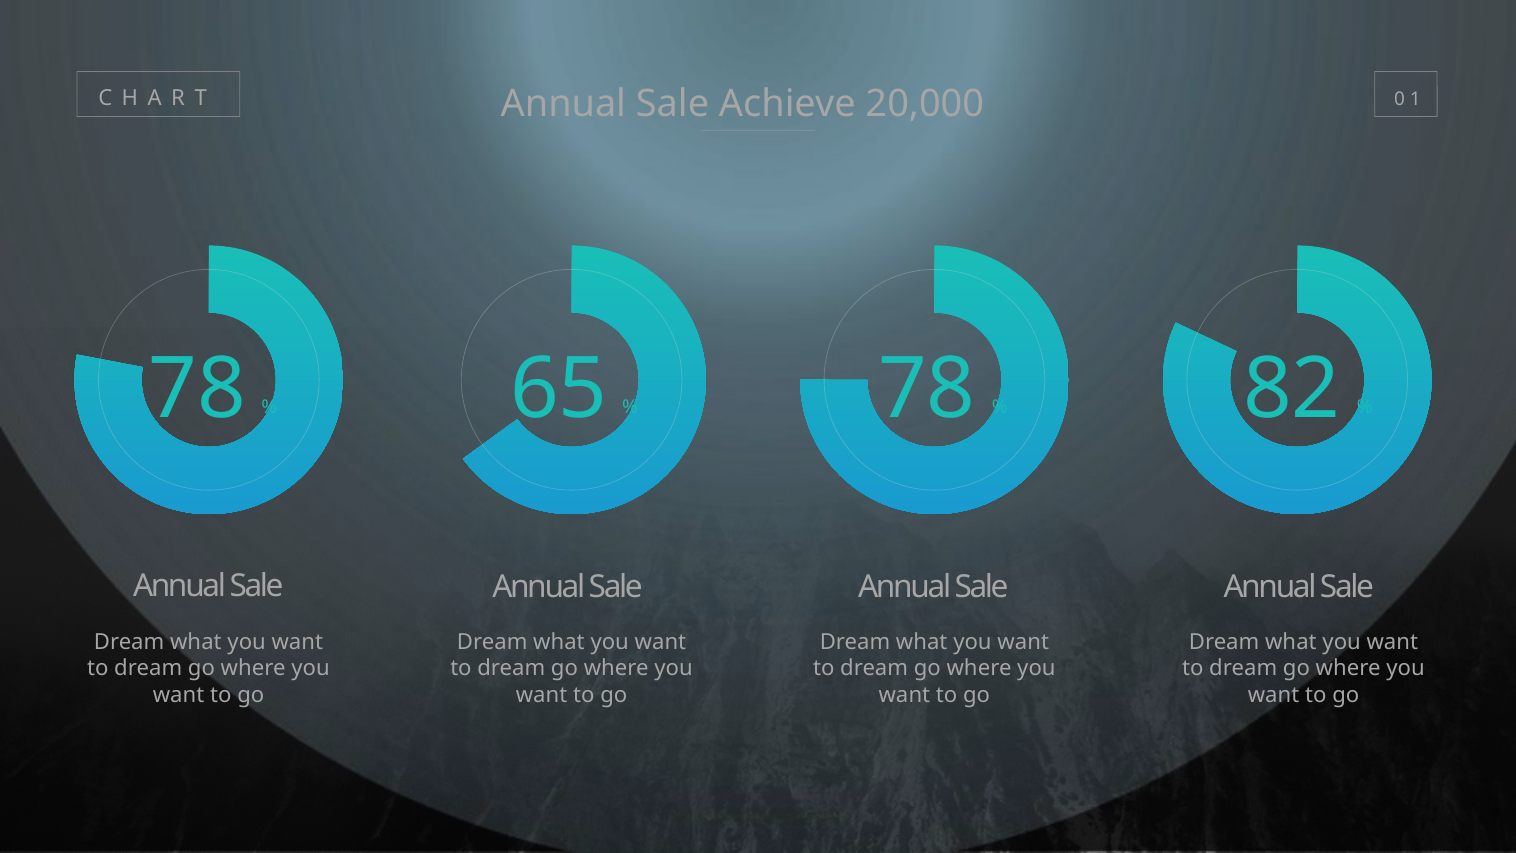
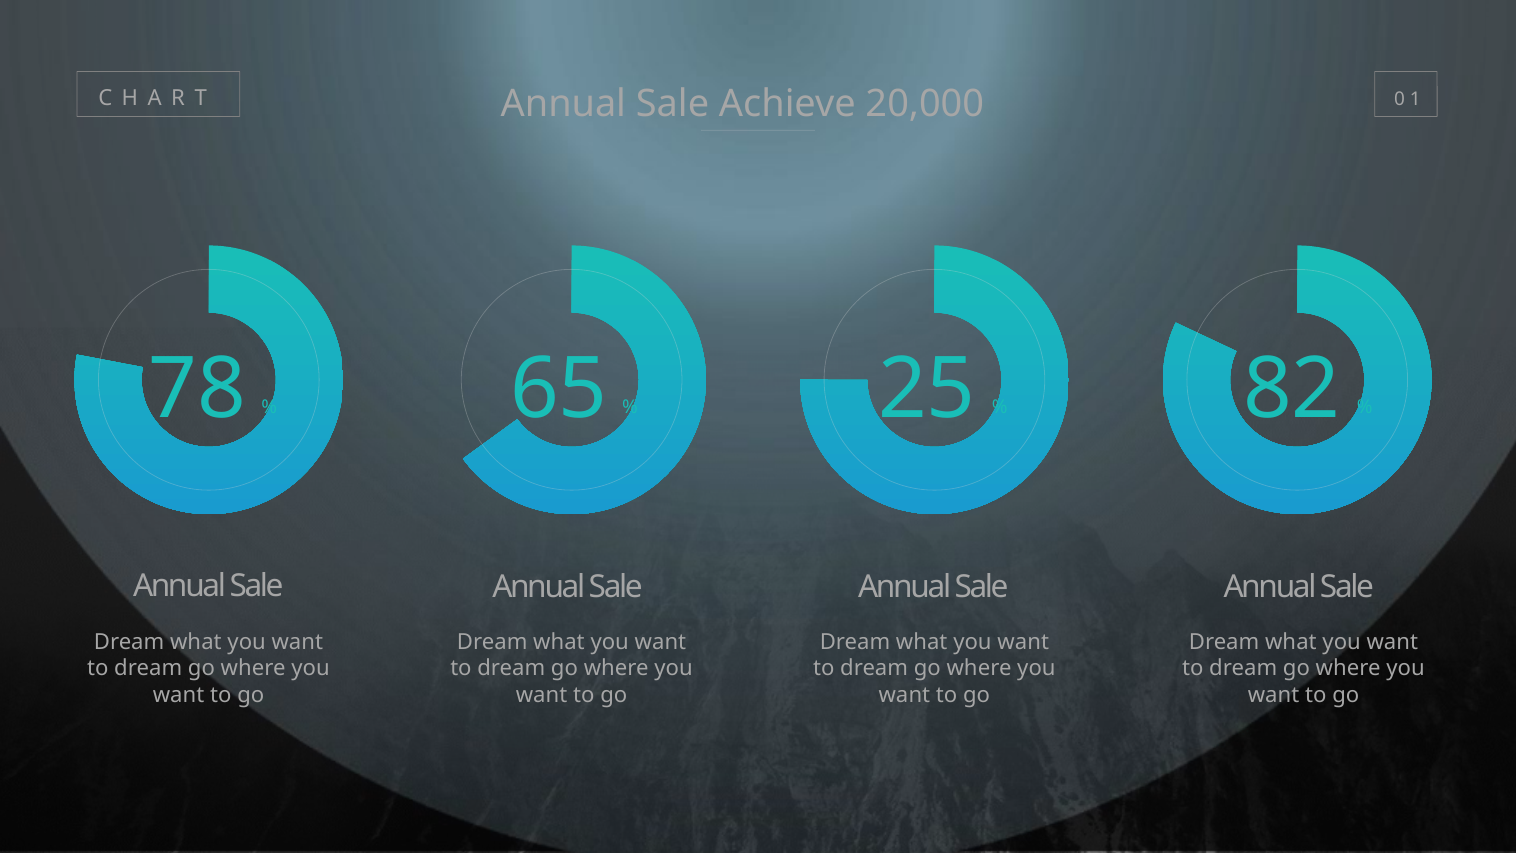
78 at (927, 389): 78 -> 25
